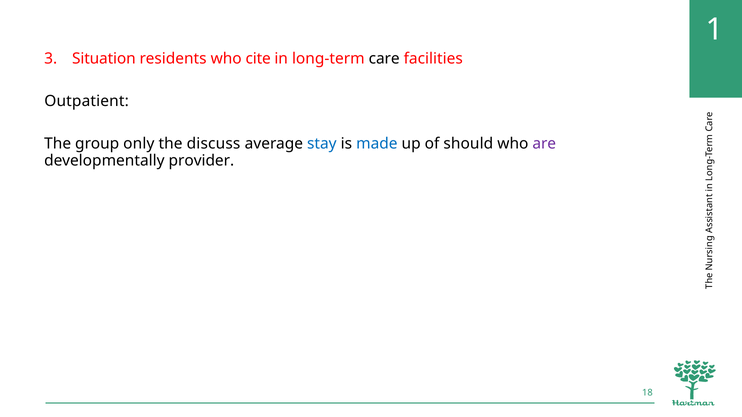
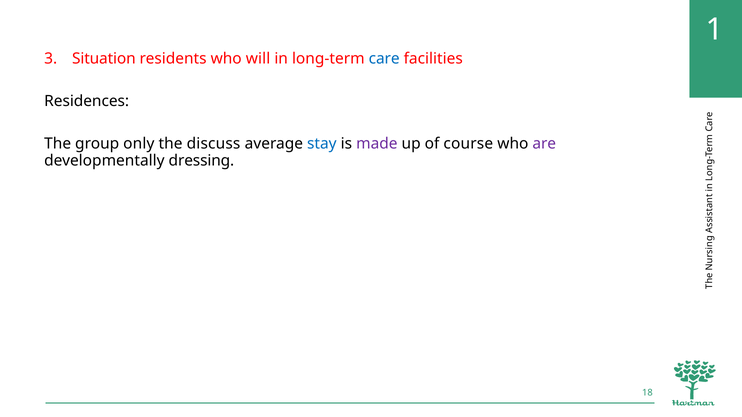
cite: cite -> will
care colour: black -> blue
Outpatient: Outpatient -> Residences
made colour: blue -> purple
should: should -> course
provider: provider -> dressing
